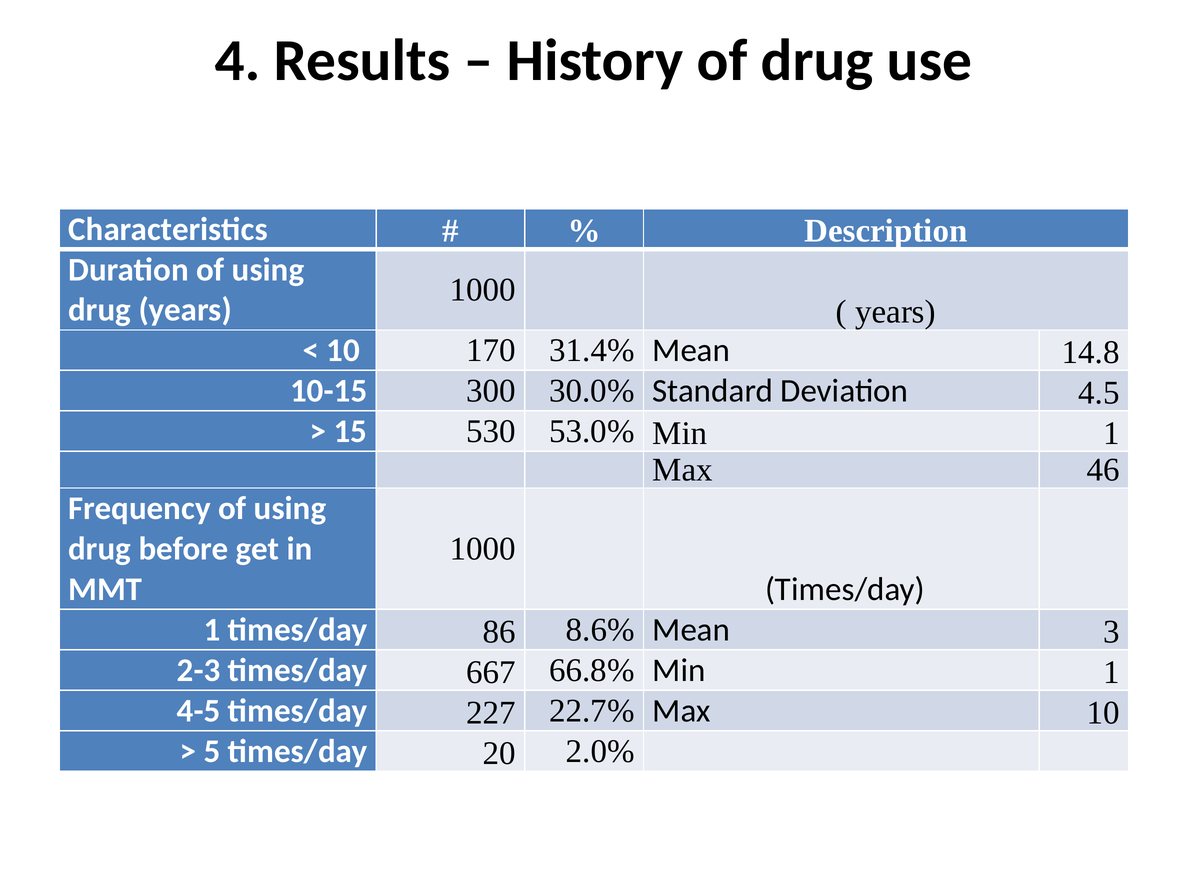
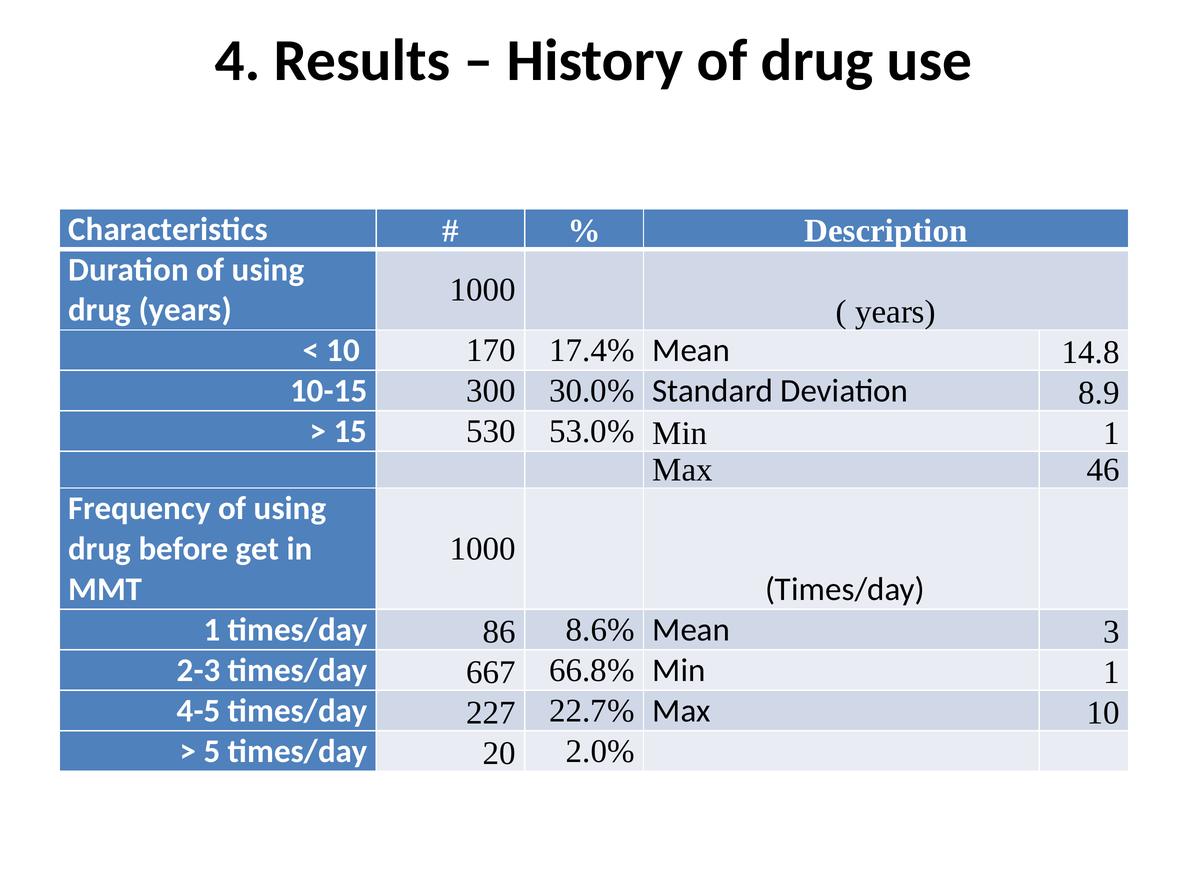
31.4%: 31.4% -> 17.4%
4.5: 4.5 -> 8.9
